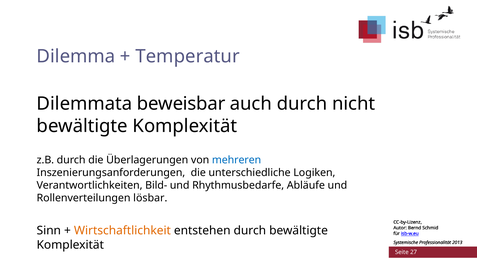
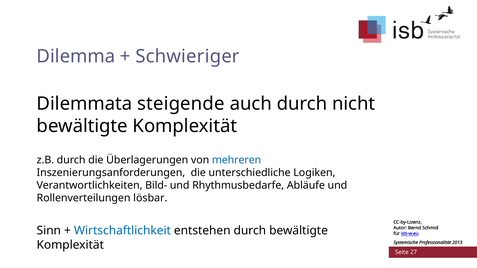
Temperatur: Temperatur -> Schwieriger
beweisbar: beweisbar -> steigende
Wirtschaftlichkeit colour: orange -> blue
